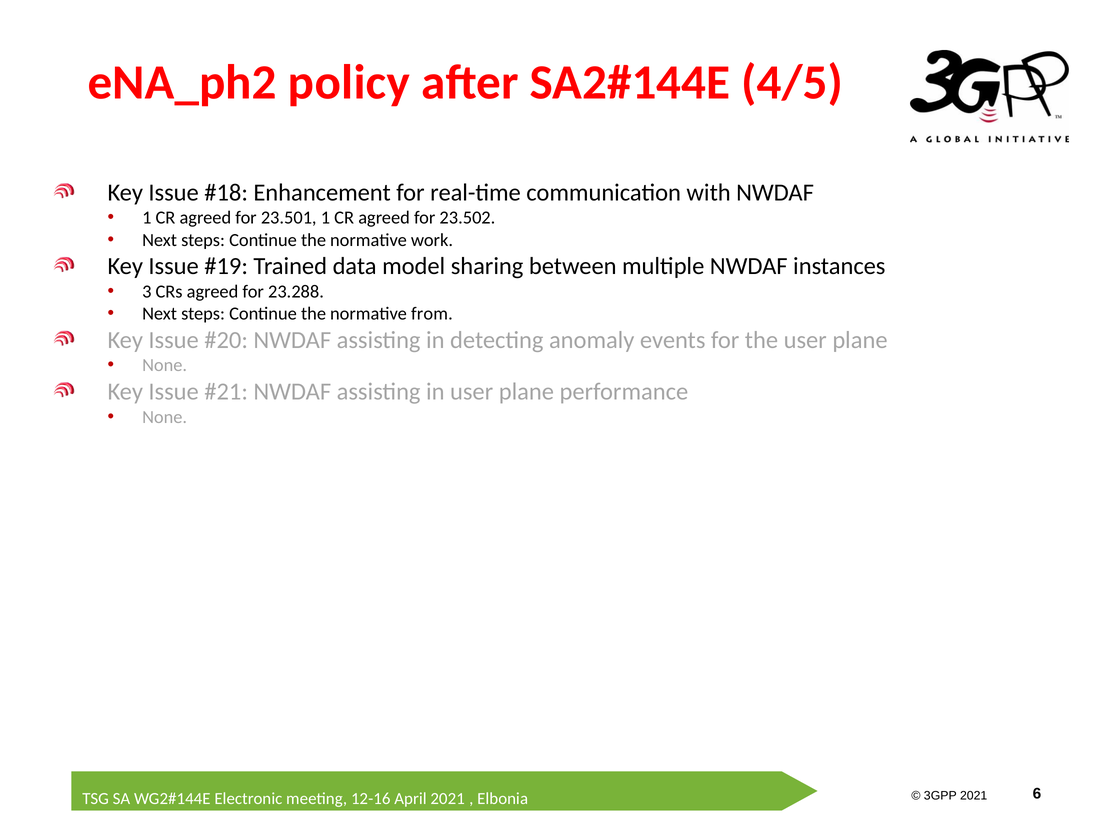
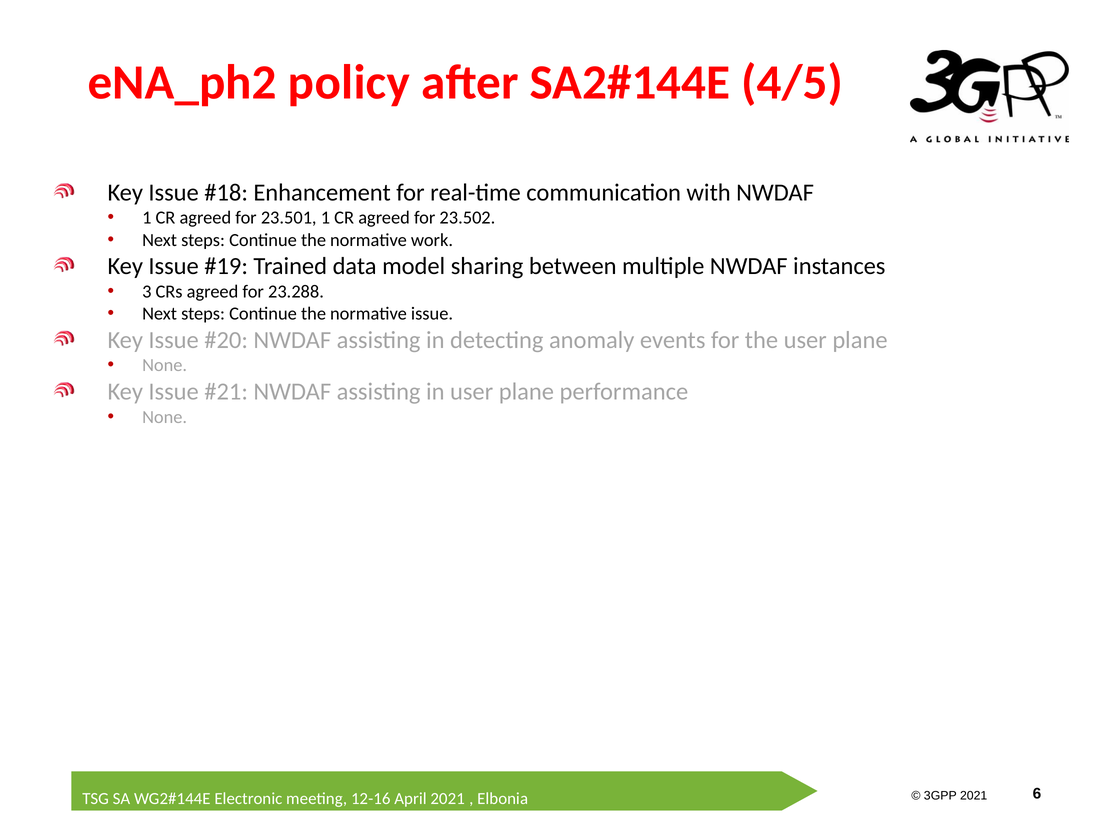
normative from: from -> issue
